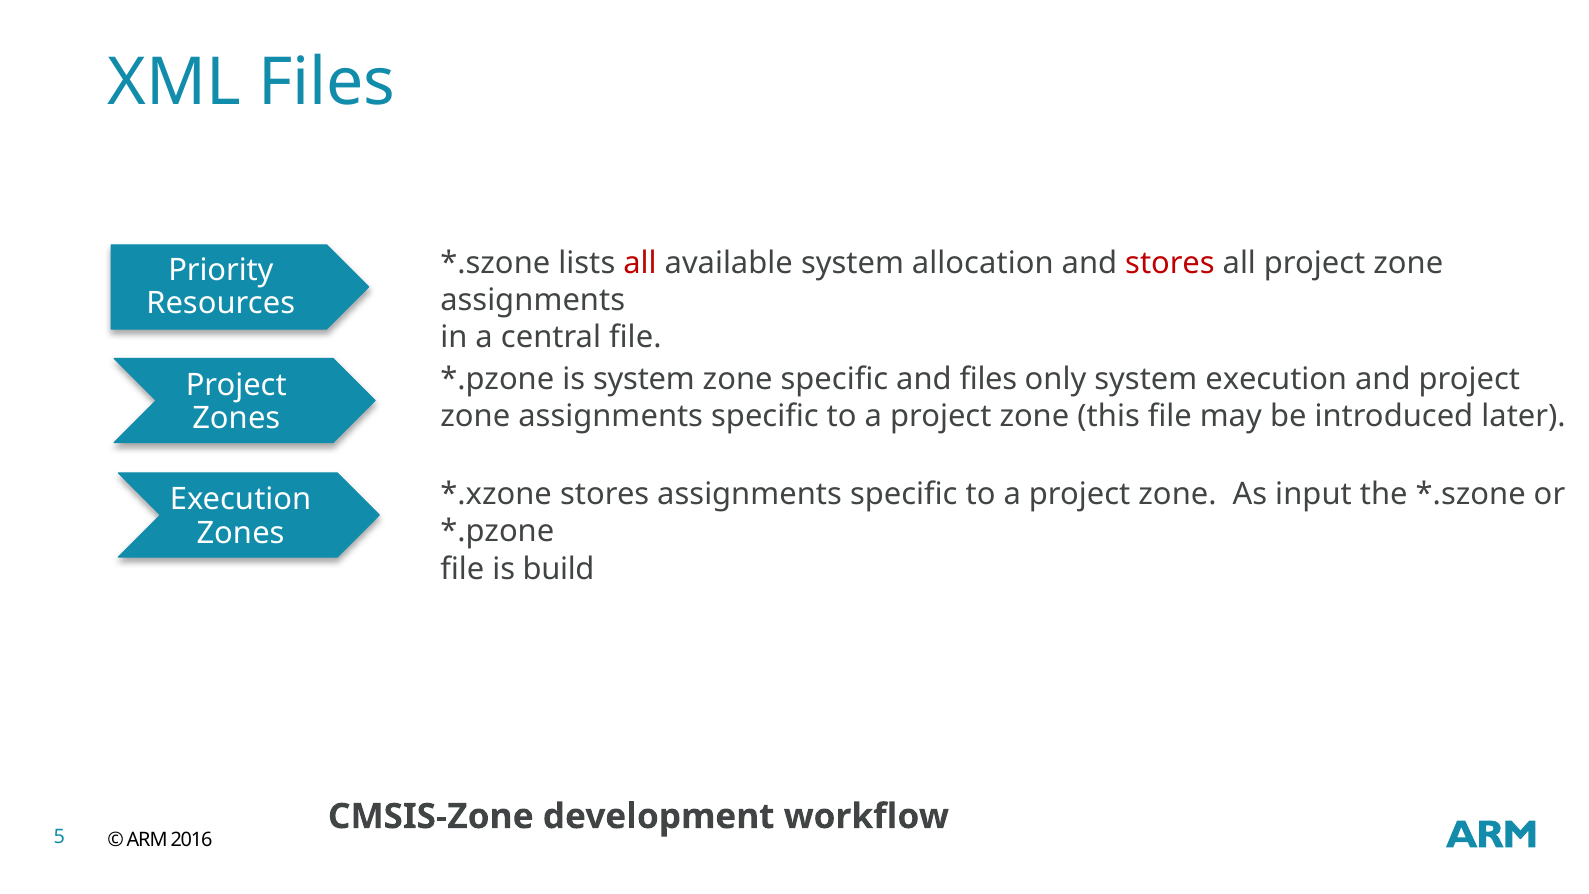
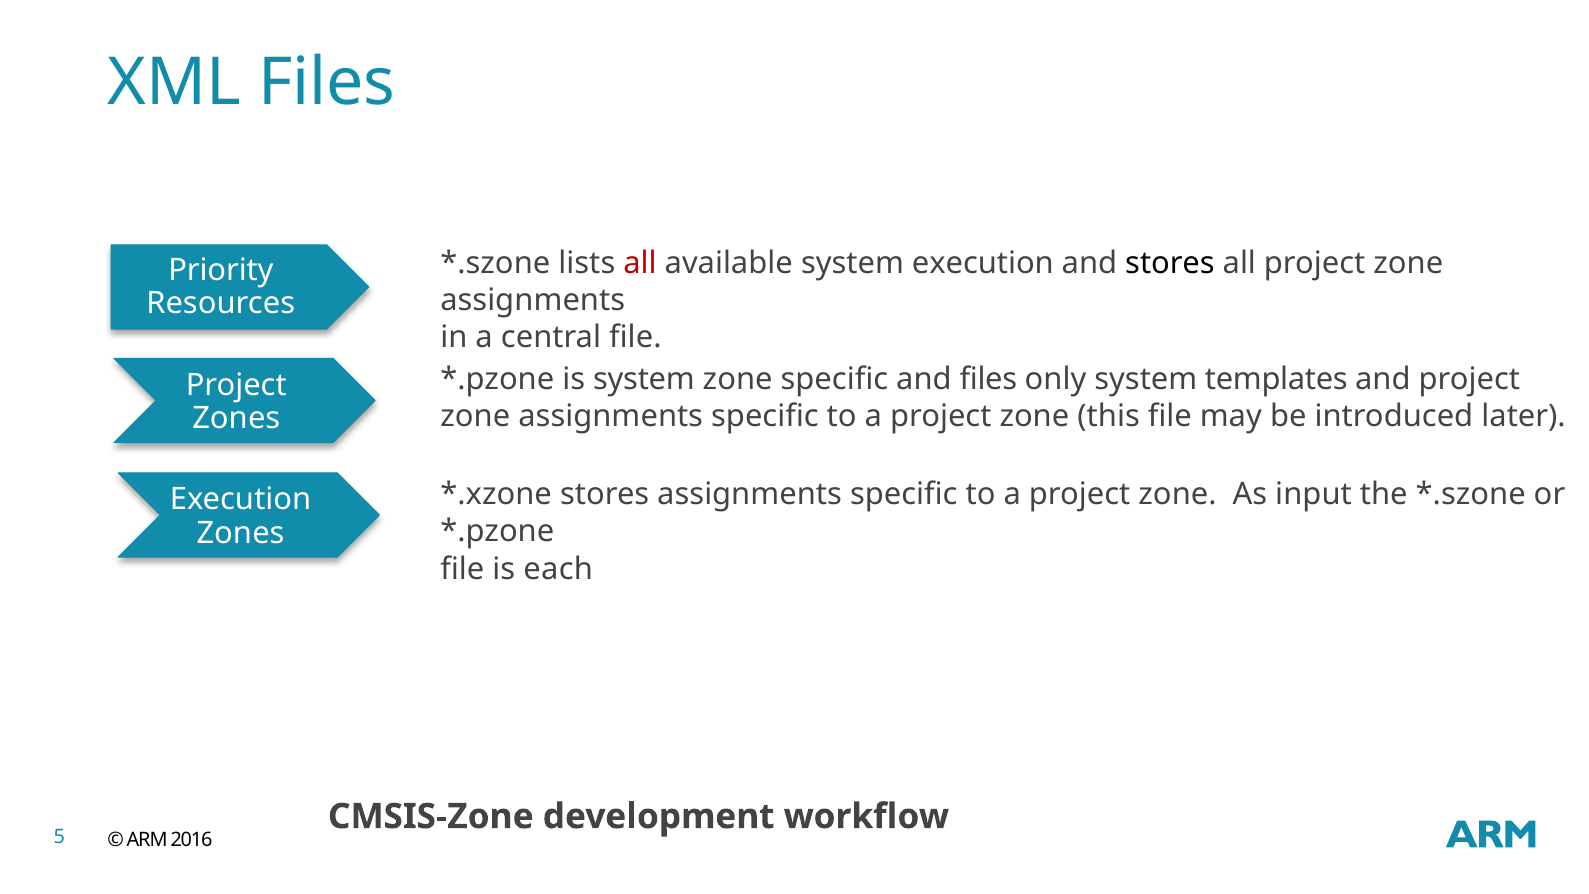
system allocation: allocation -> execution
stores at (1170, 263) colour: red -> black
system execution: execution -> templates
is build: build -> each
